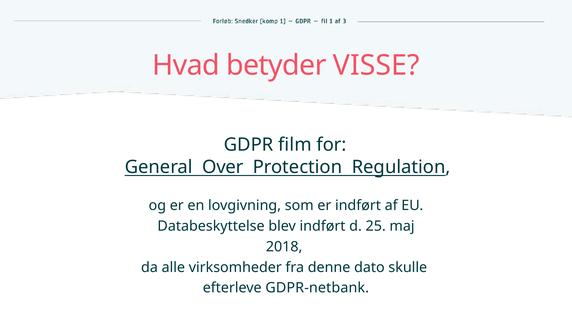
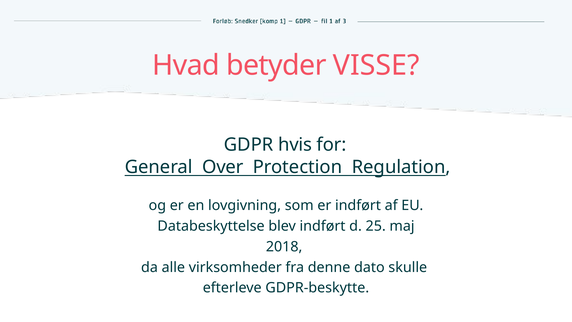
film: film -> hvis
GDPR-netbank: GDPR-netbank -> GDPR-beskytte
